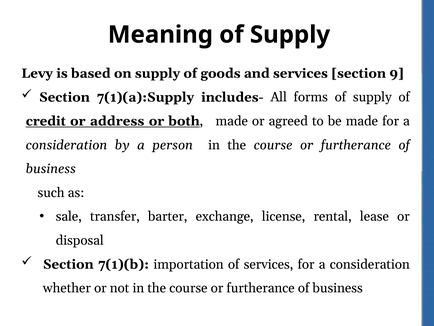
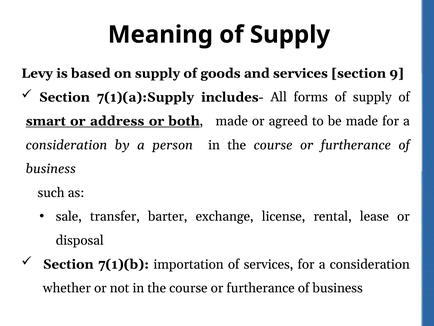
credit: credit -> smart
